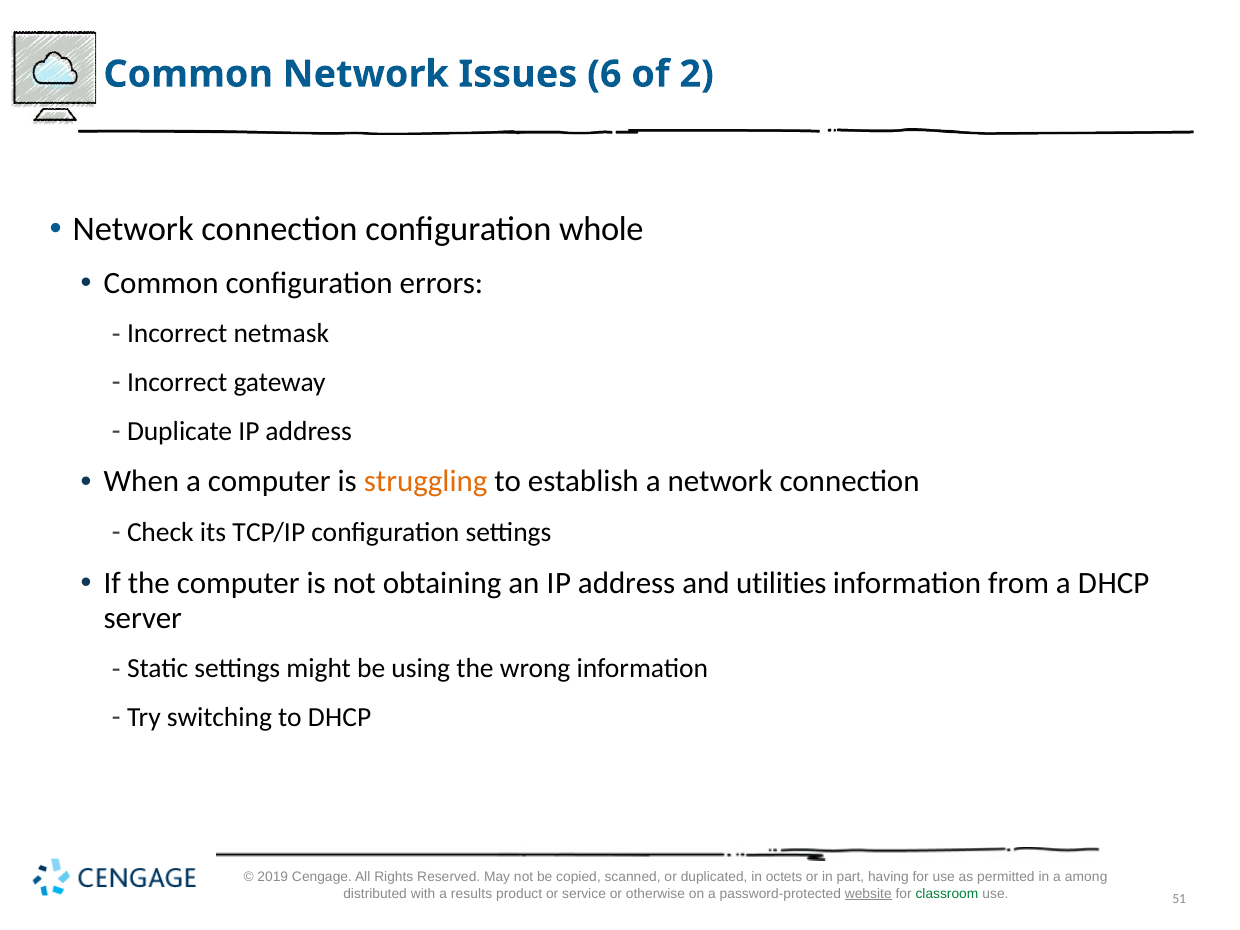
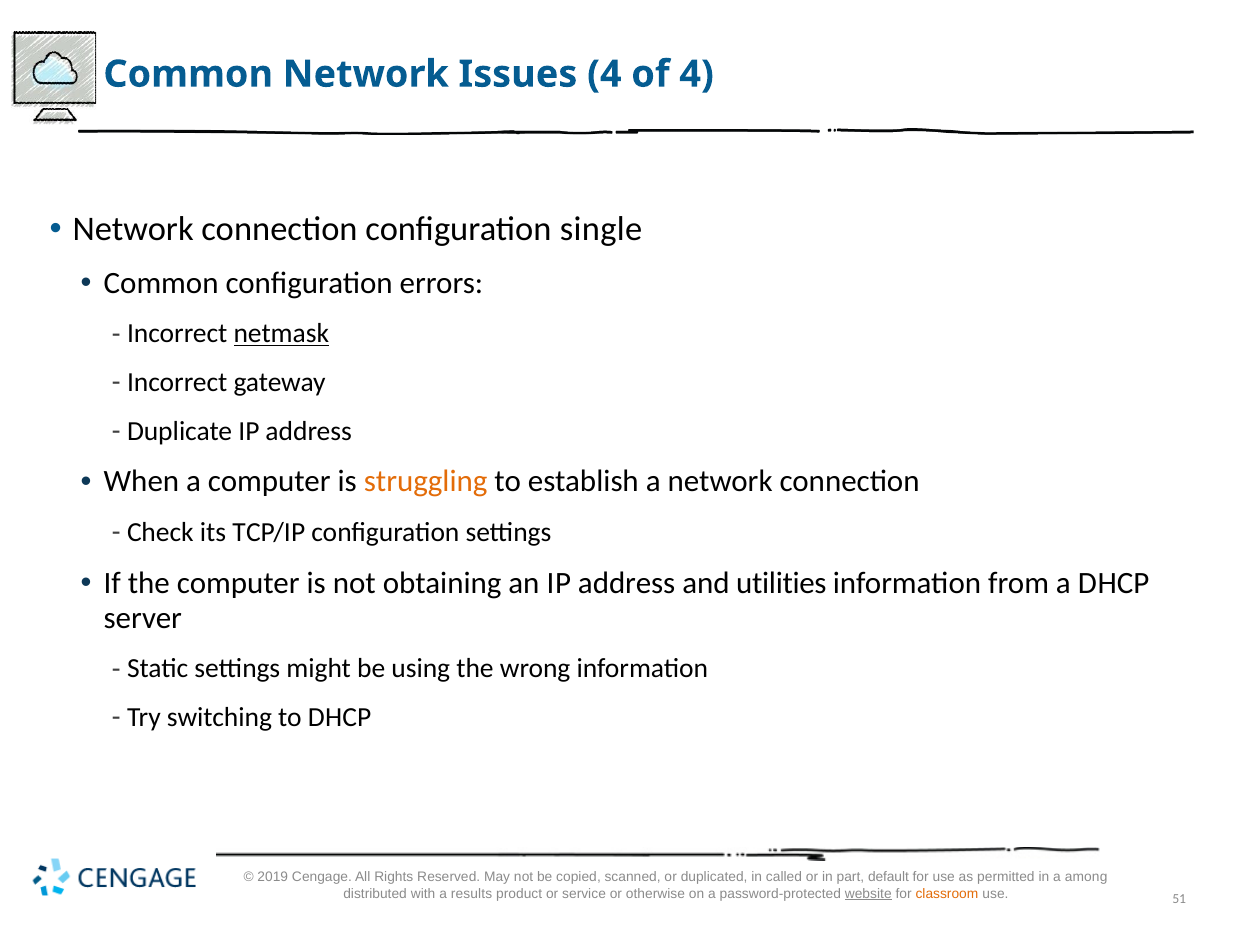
Issues 6: 6 -> 4
of 2: 2 -> 4
whole: whole -> single
netmask underline: none -> present
octets: octets -> called
having: having -> default
classroom colour: green -> orange
